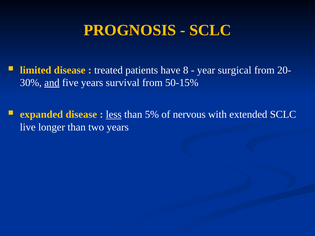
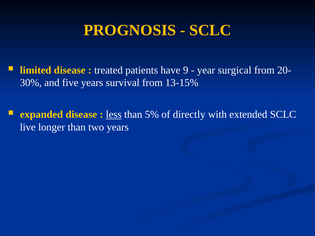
8: 8 -> 9
and underline: present -> none
50-15%: 50-15% -> 13-15%
nervous: nervous -> directly
